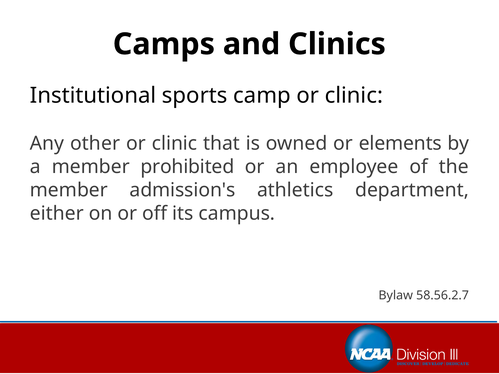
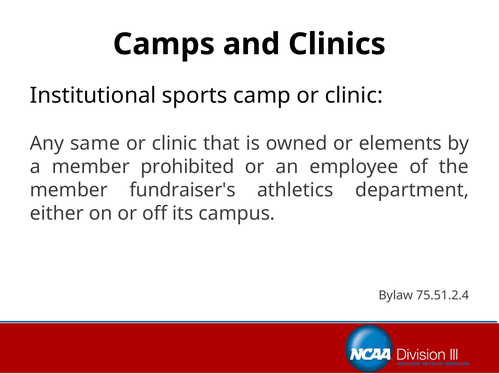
other: other -> same
admission's: admission's -> fundraiser's
58.56.2.7: 58.56.2.7 -> 75.51.2.4
